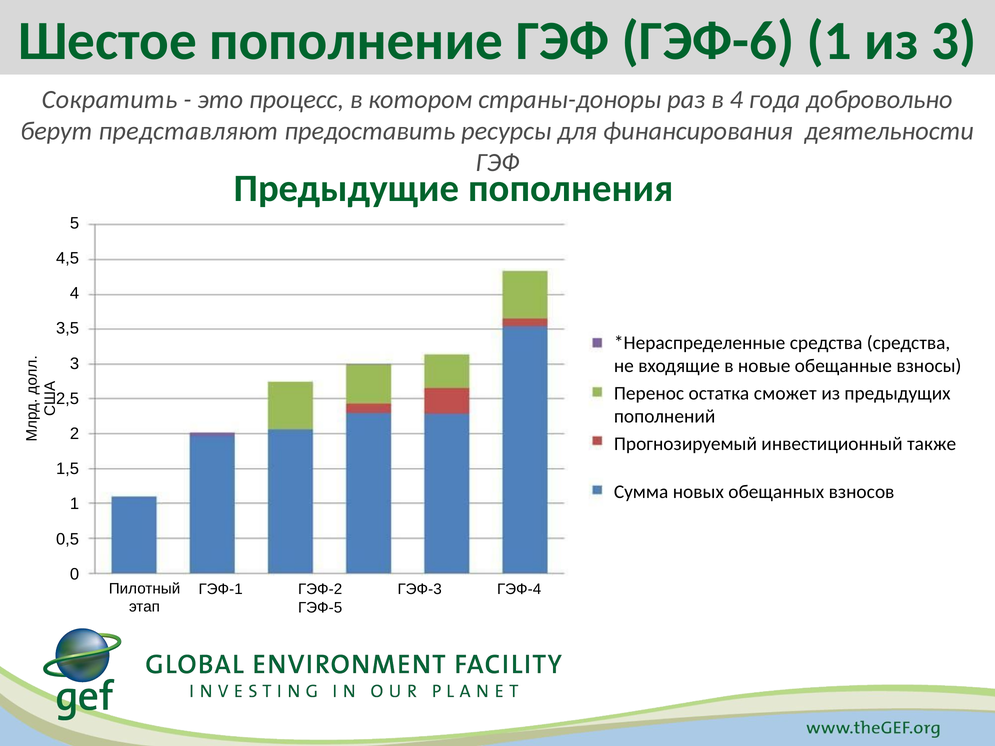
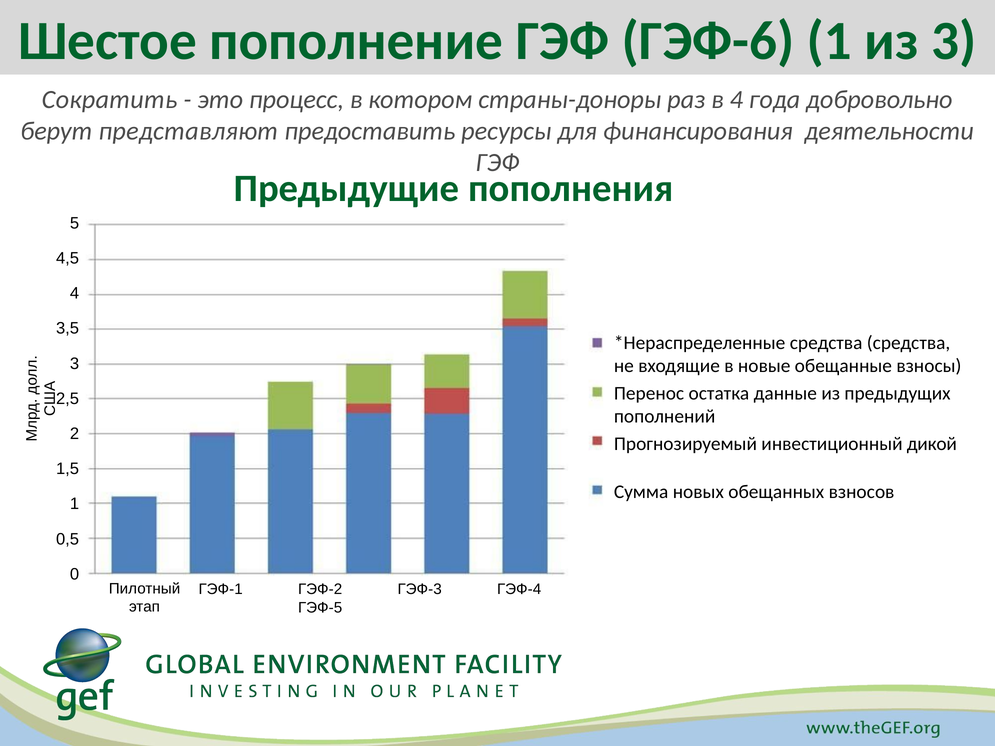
сможет: сможет -> данные
также: также -> дикой
